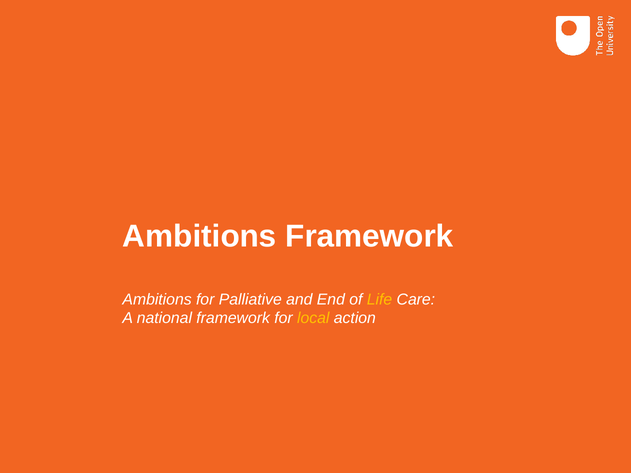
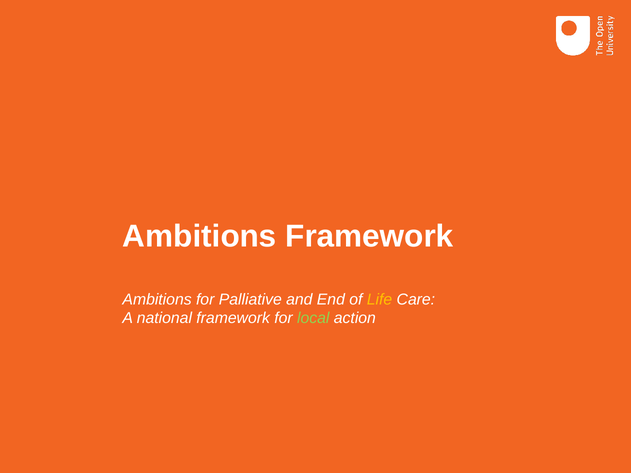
local colour: yellow -> light green
